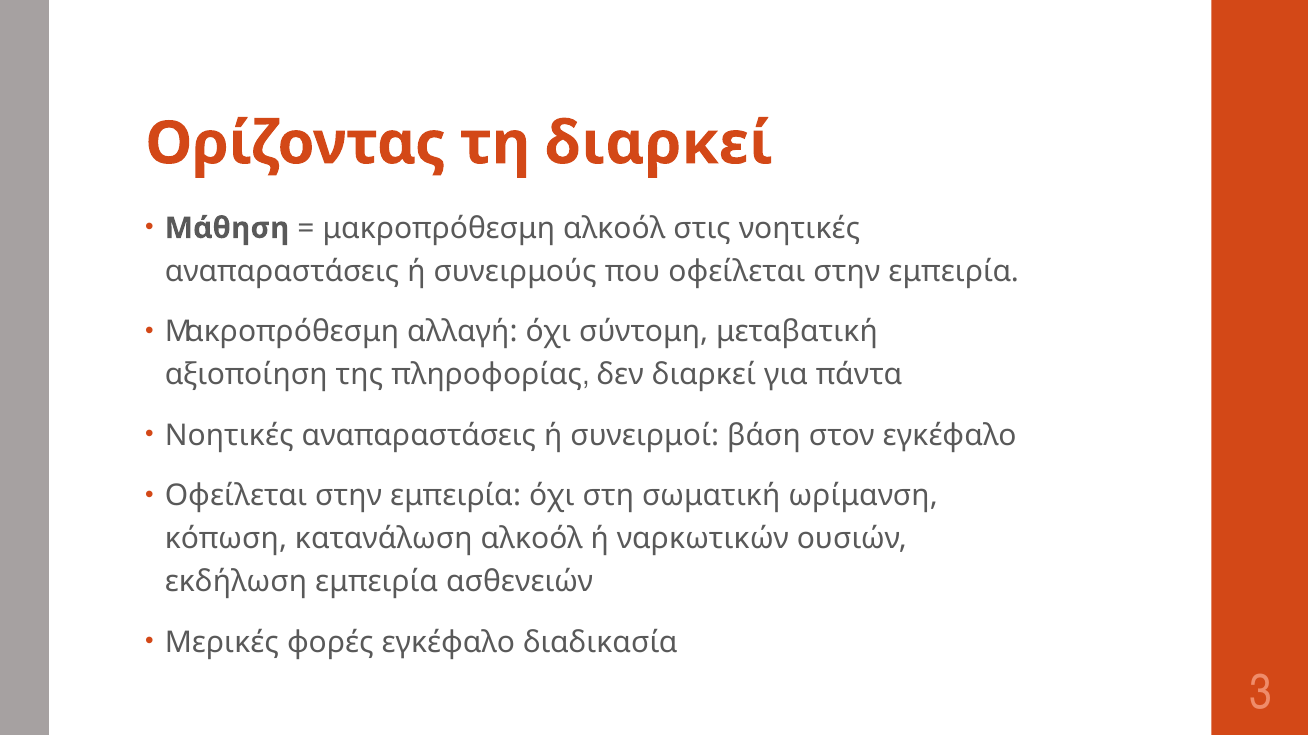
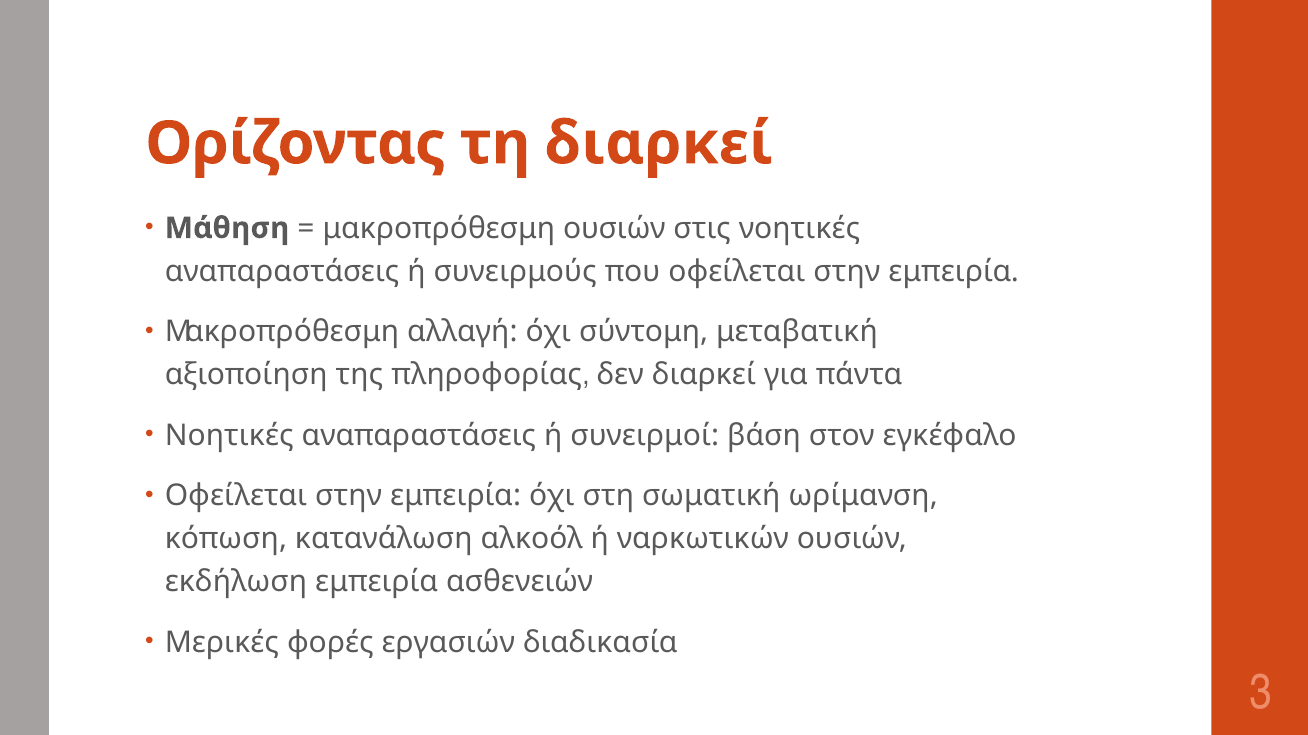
μακροπρόθεσμη αλκοόλ: αλκοόλ -> ουσιών
φορές εγκέφαλο: εγκέφαλο -> εργασιών
